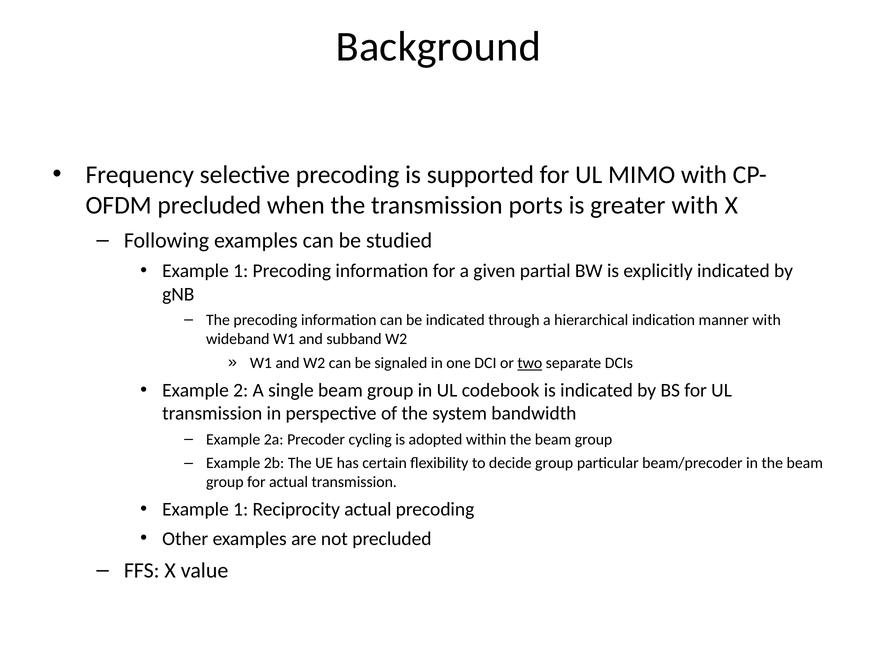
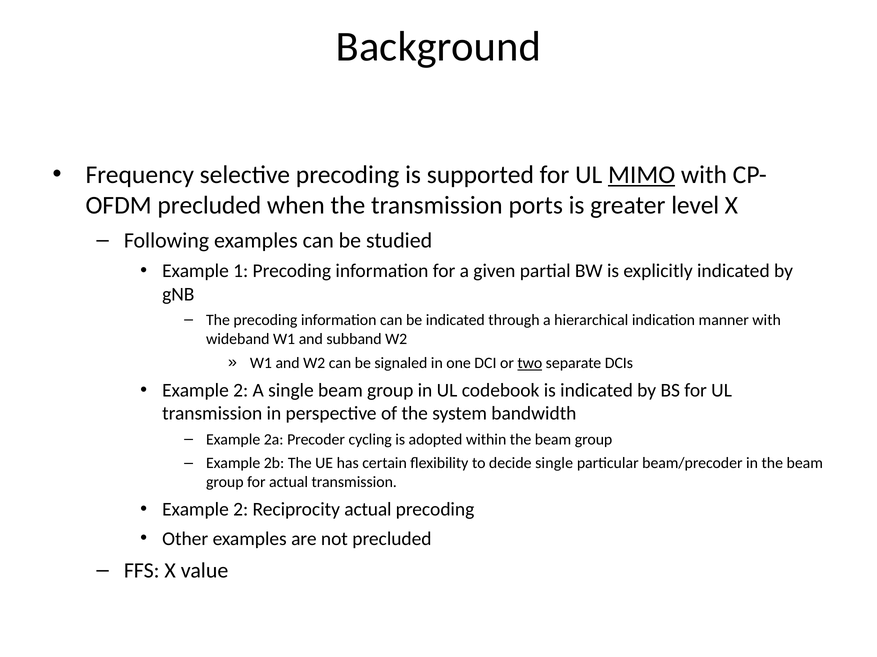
MIMO underline: none -> present
greater with: with -> level
decide group: group -> single
1 at (241, 510): 1 -> 2
